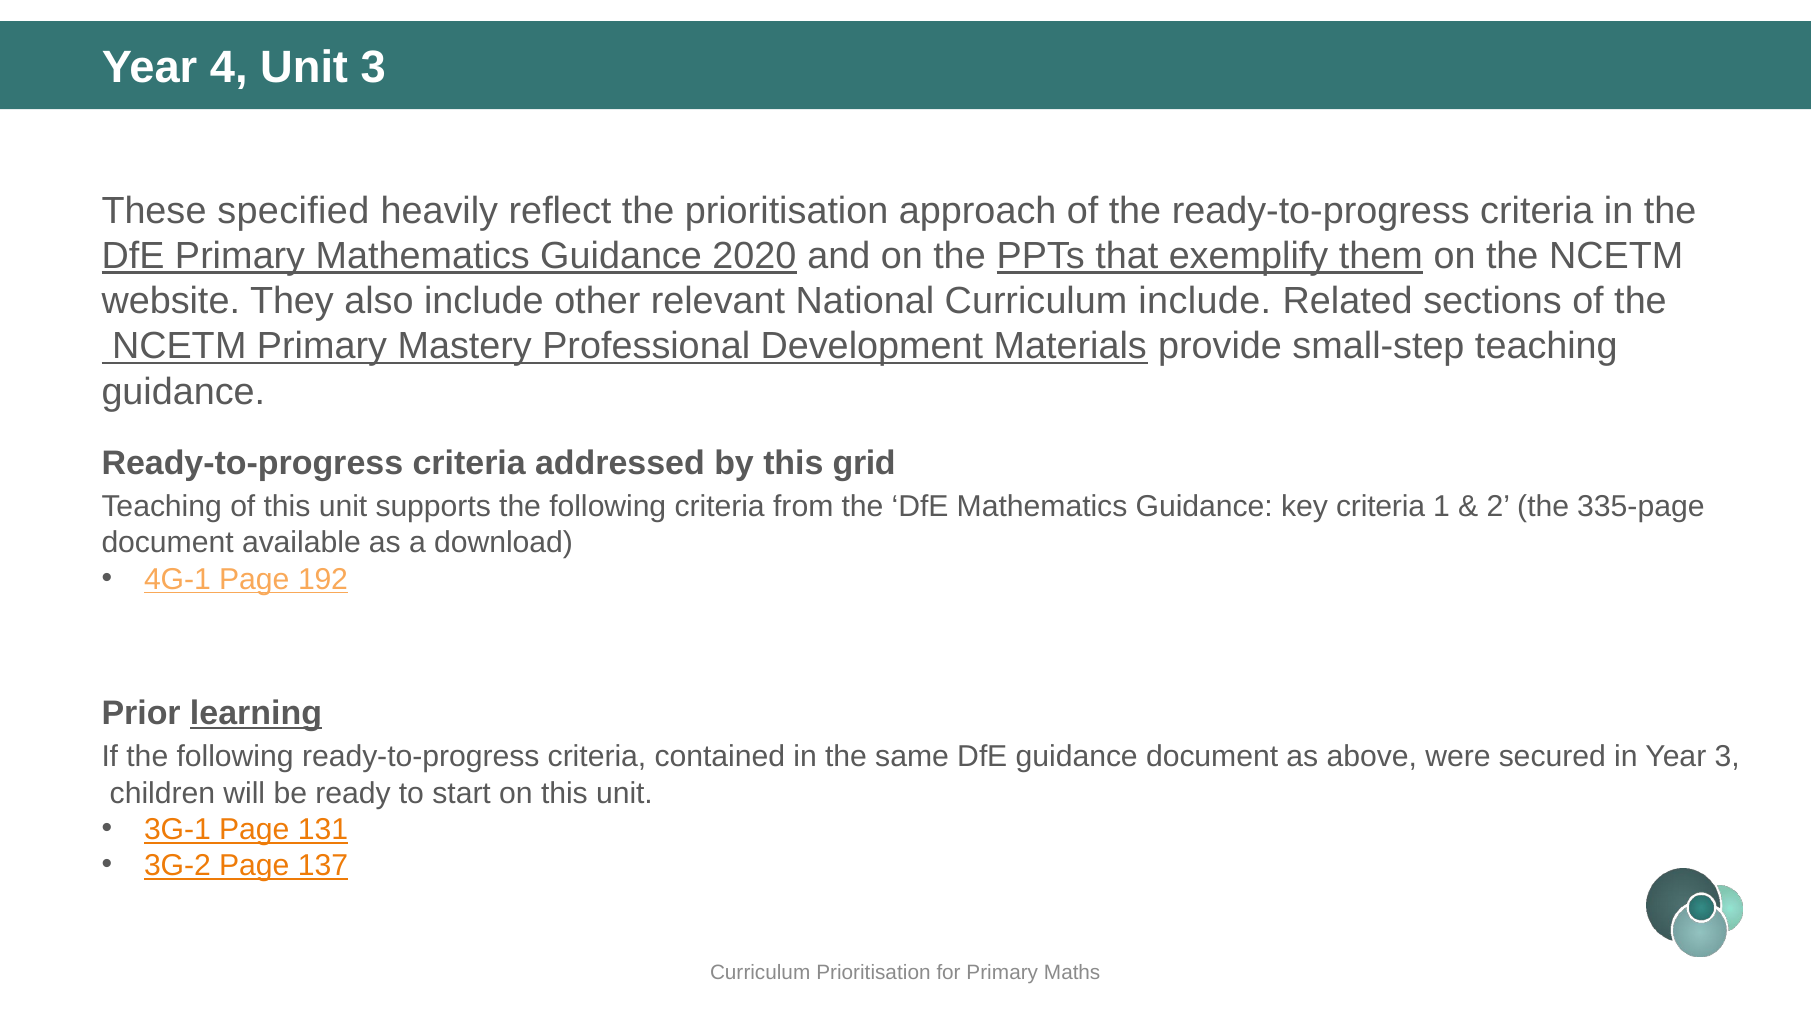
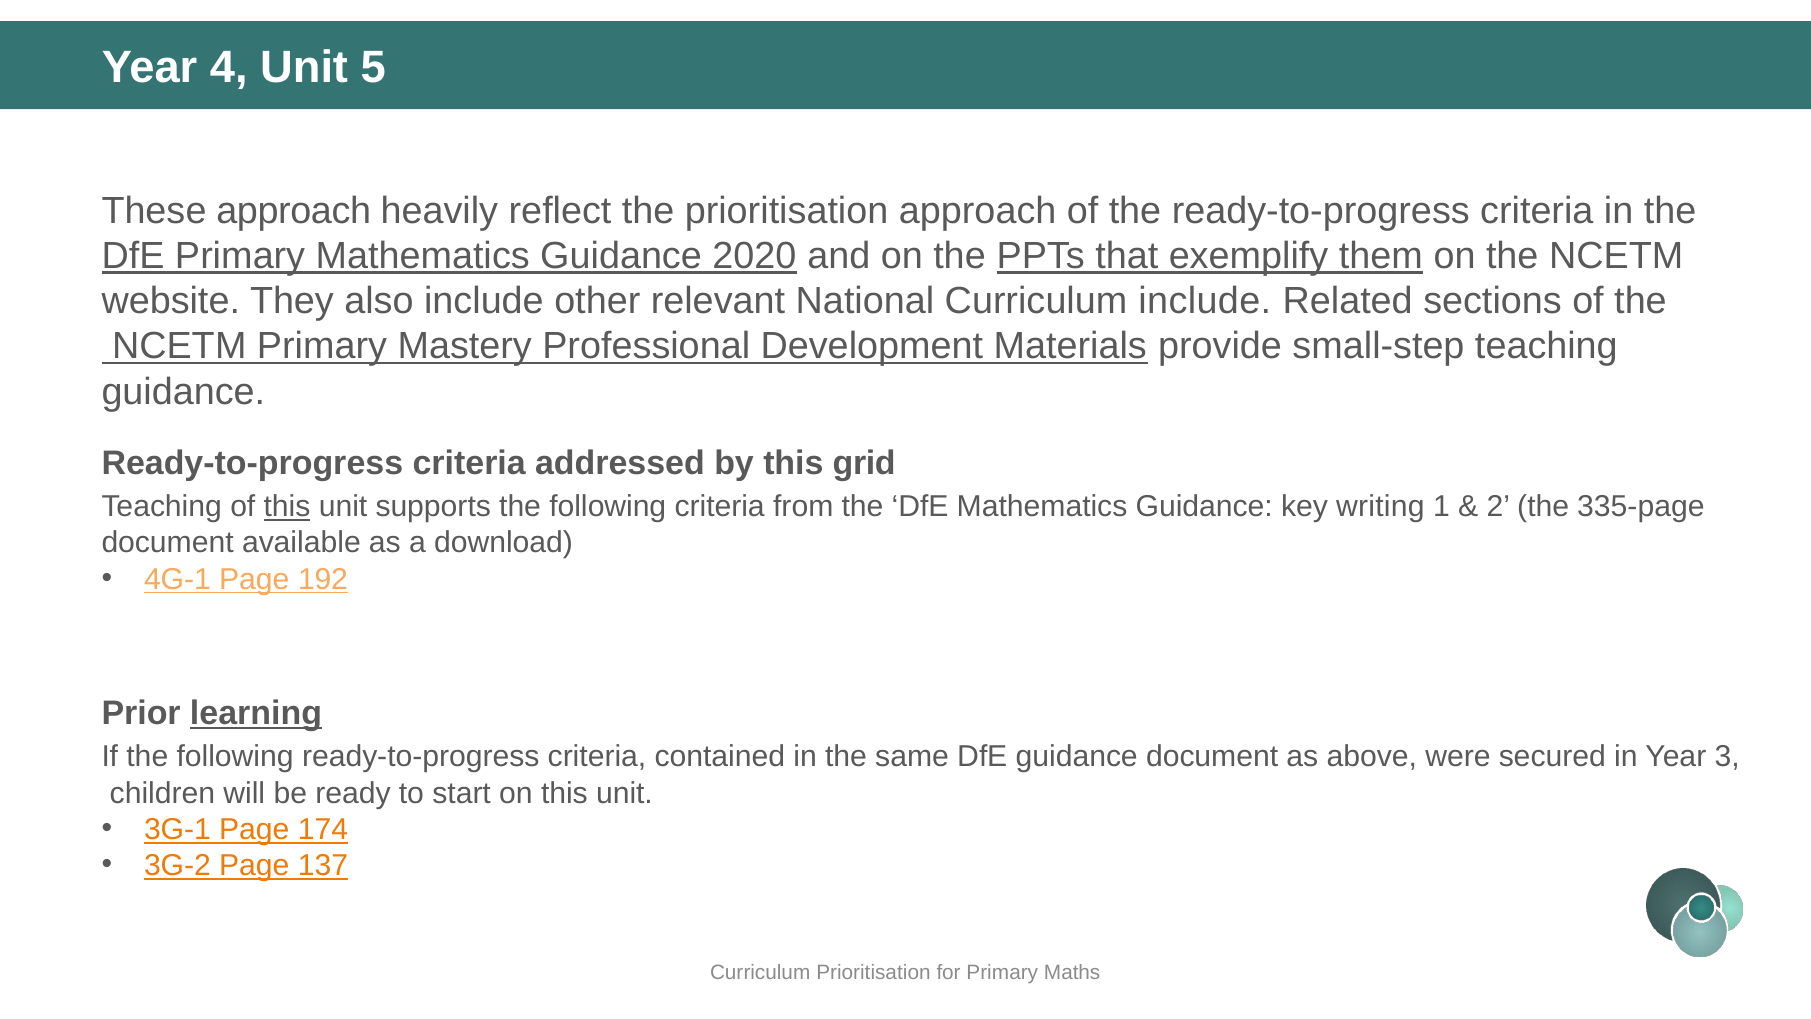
Unit 3: 3 -> 5
These specified: specified -> approach
this at (287, 507) underline: none -> present
key criteria: criteria -> writing
131: 131 -> 174
